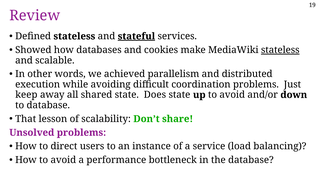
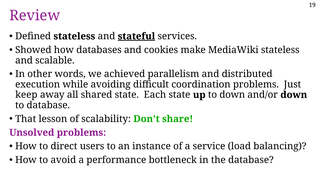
stateless at (280, 50) underline: present -> none
Does: Does -> Each
up to avoid: avoid -> down
